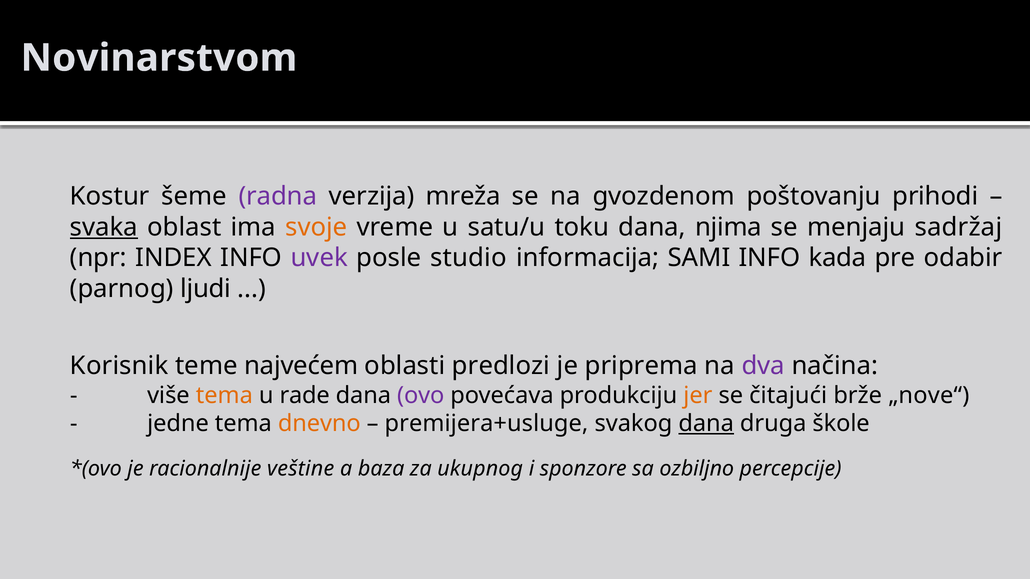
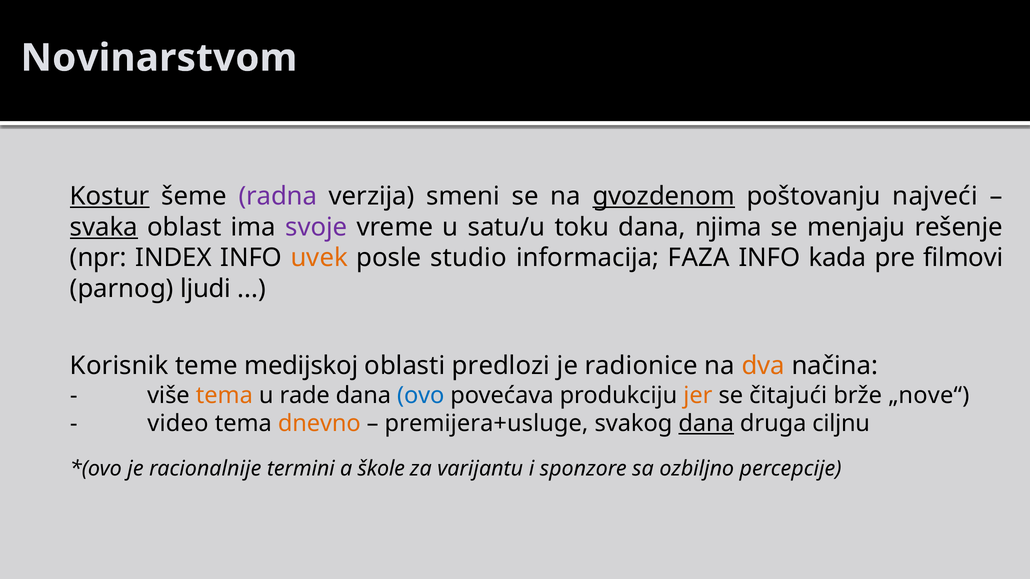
Kostur underline: none -> present
mreža: mreža -> smeni
gvozdenom underline: none -> present
prihodi: prihodi -> najveći
svoje colour: orange -> purple
sadržaj: sadržaj -> rešenje
uvek colour: purple -> orange
SAMI: SAMI -> FAZA
odabir: odabir -> filmovi
najvećem: najvećem -> medijskoj
priprema: priprema -> radionice
dva colour: purple -> orange
ovo colour: purple -> blue
jedne: jedne -> video
škole: škole -> ciljnu
veštine: veštine -> termini
baza: baza -> škole
ukupnog: ukupnog -> varijantu
